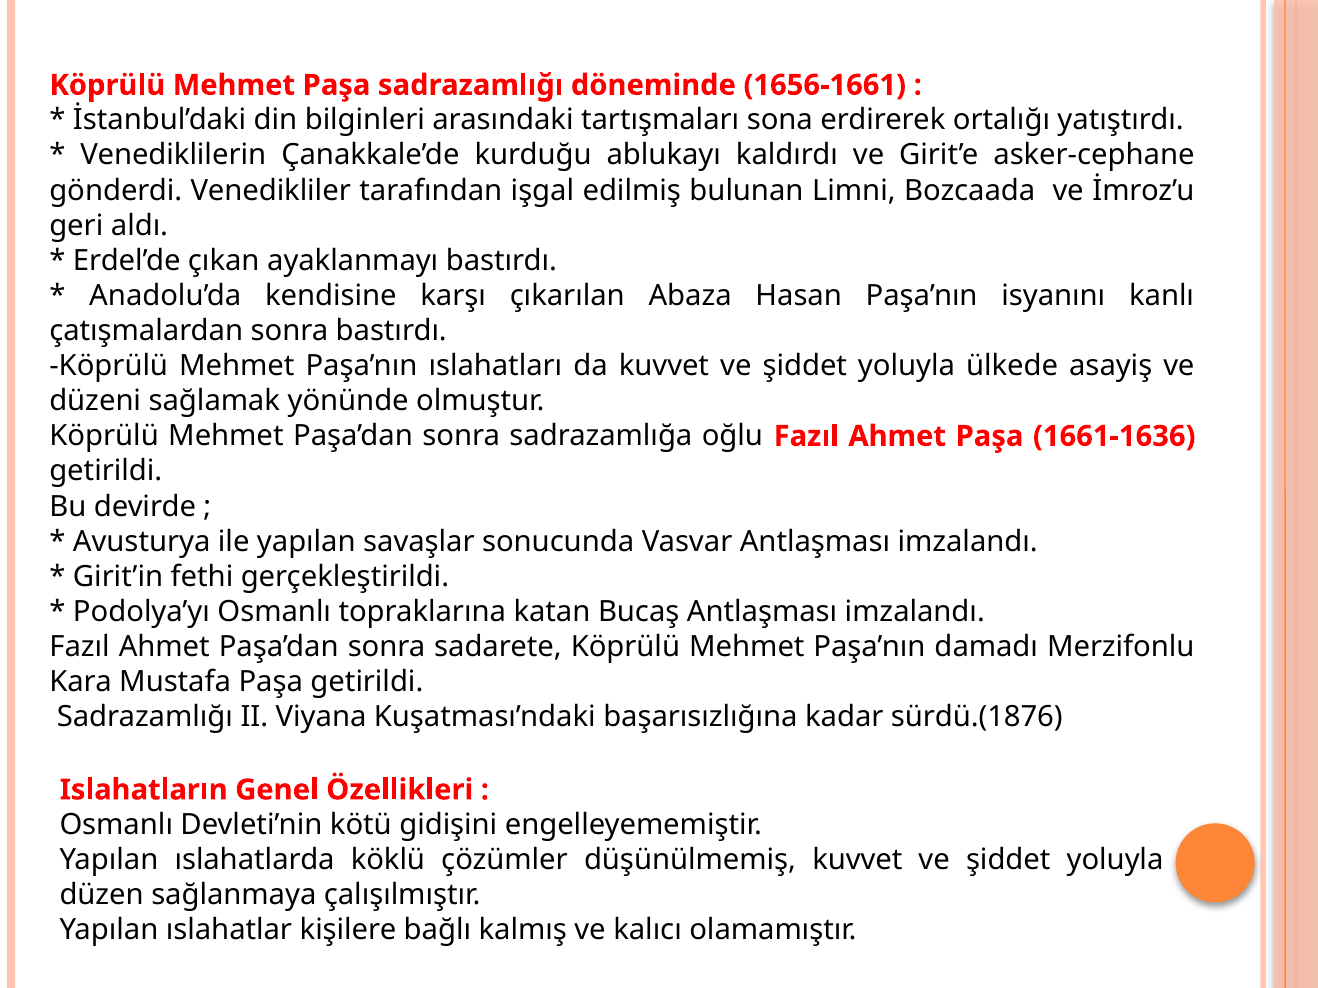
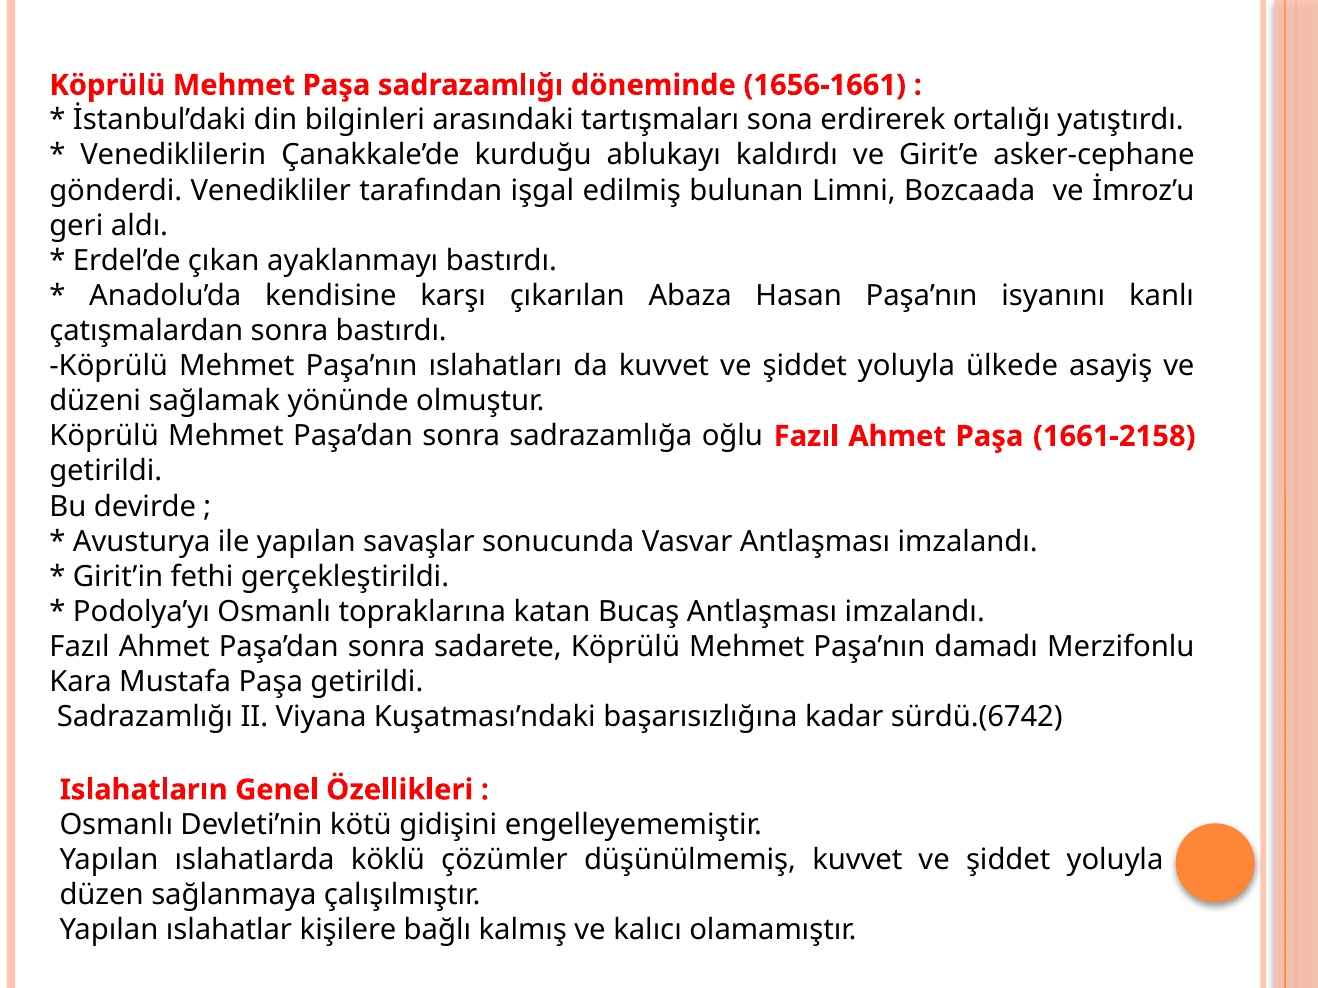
1661-1636: 1661-1636 -> 1661-2158
sürdü.(1876: sürdü.(1876 -> sürdü.(6742
